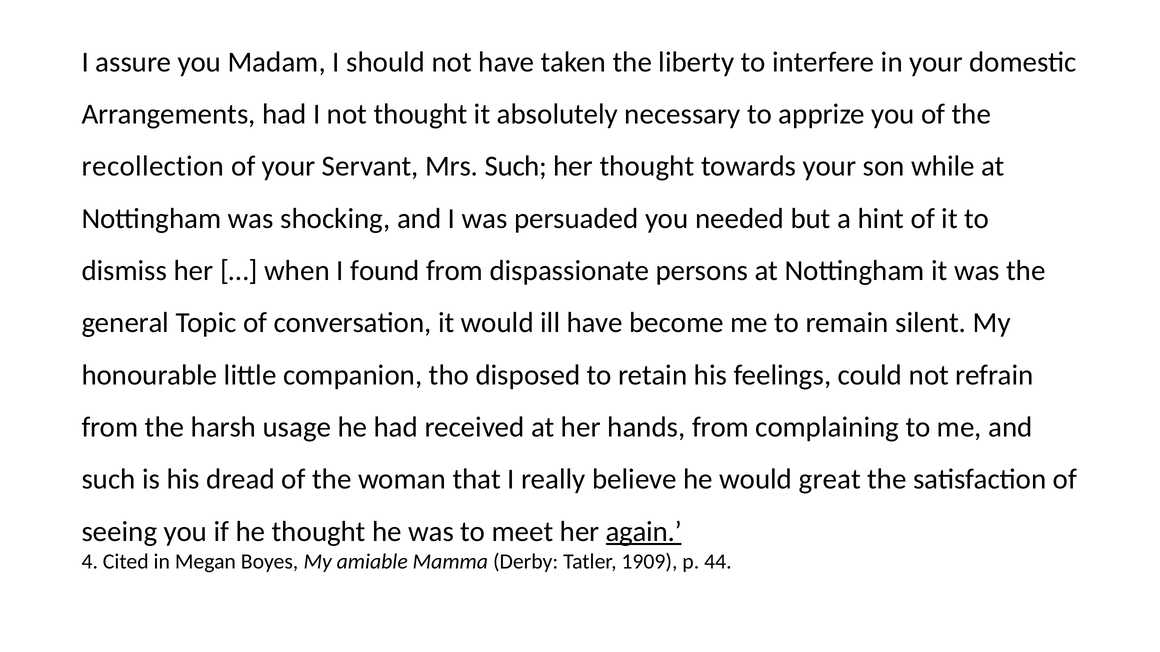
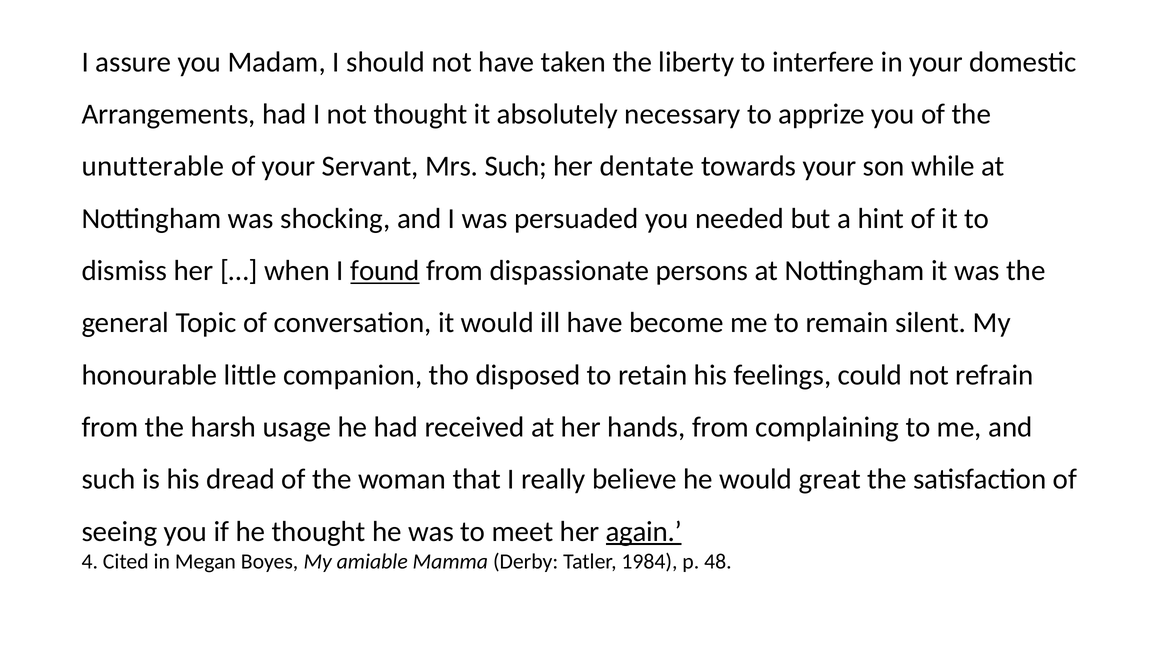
recollection: recollection -> unutterable
her thought: thought -> dentate
found underline: none -> present
1909: 1909 -> 1984
44: 44 -> 48
